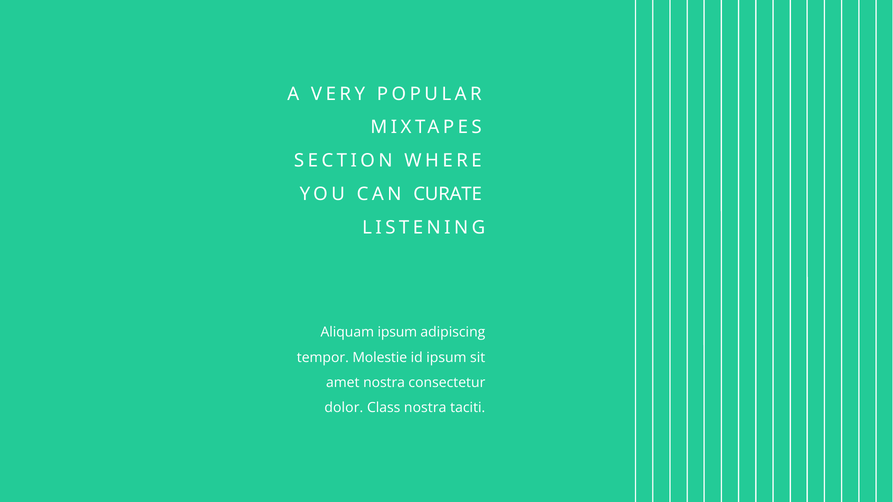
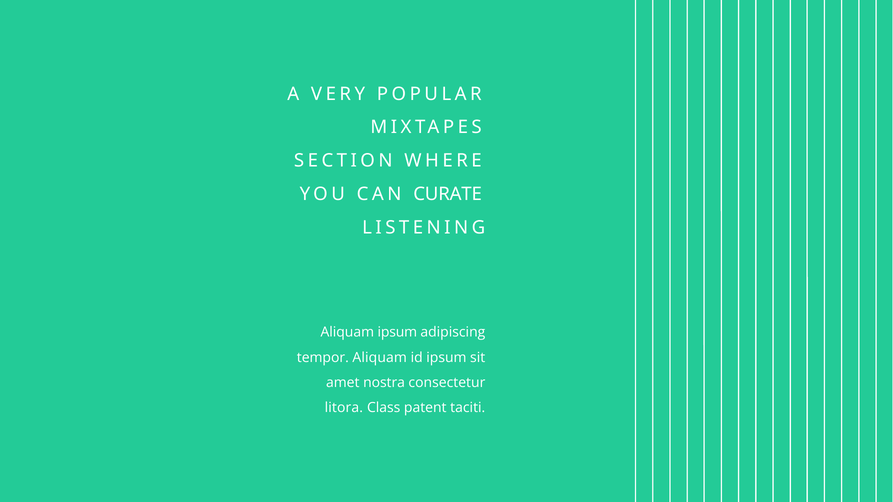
tempor Molestie: Molestie -> Aliquam
dolor: dolor -> litora
Class nostra: nostra -> patent
